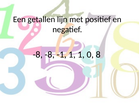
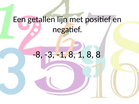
-8 -8: -8 -> -3
-1 1: 1 -> 8
1 0: 0 -> 8
